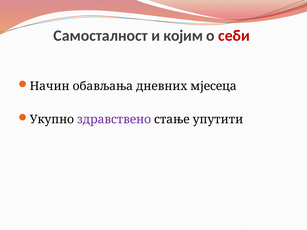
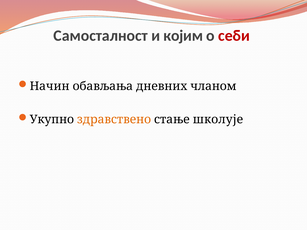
мјесеца: мјесеца -> чланом
здравствено colour: purple -> orange
упутити: упутити -> школује
